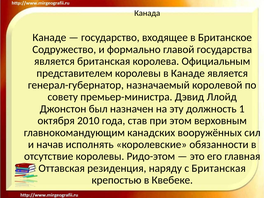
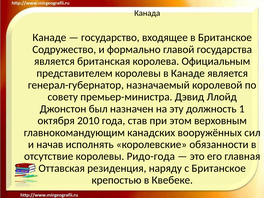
Ридо-этом: Ридо-этом -> Ридо-года
с Британская: Британская -> Британское
